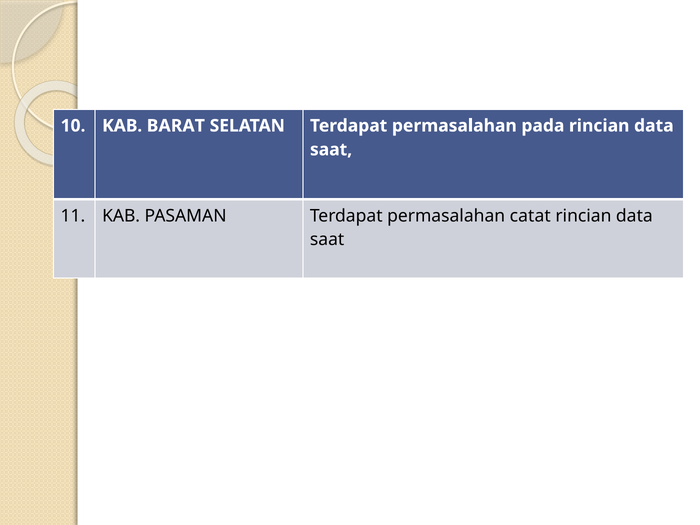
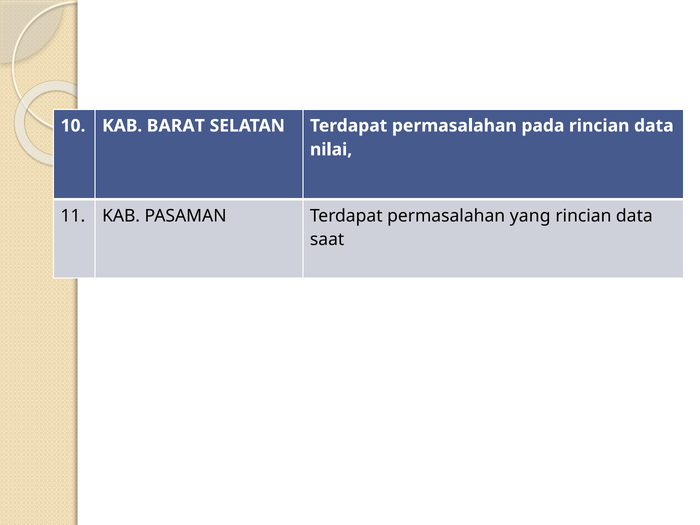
saat at (331, 150): saat -> nilai
catat: catat -> yang
